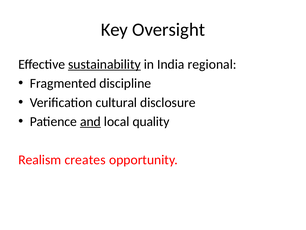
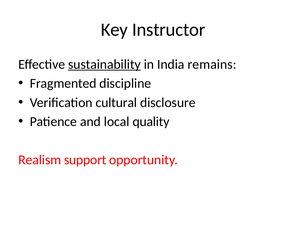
Oversight: Oversight -> Instructor
regional: regional -> remains
and underline: present -> none
creates: creates -> support
